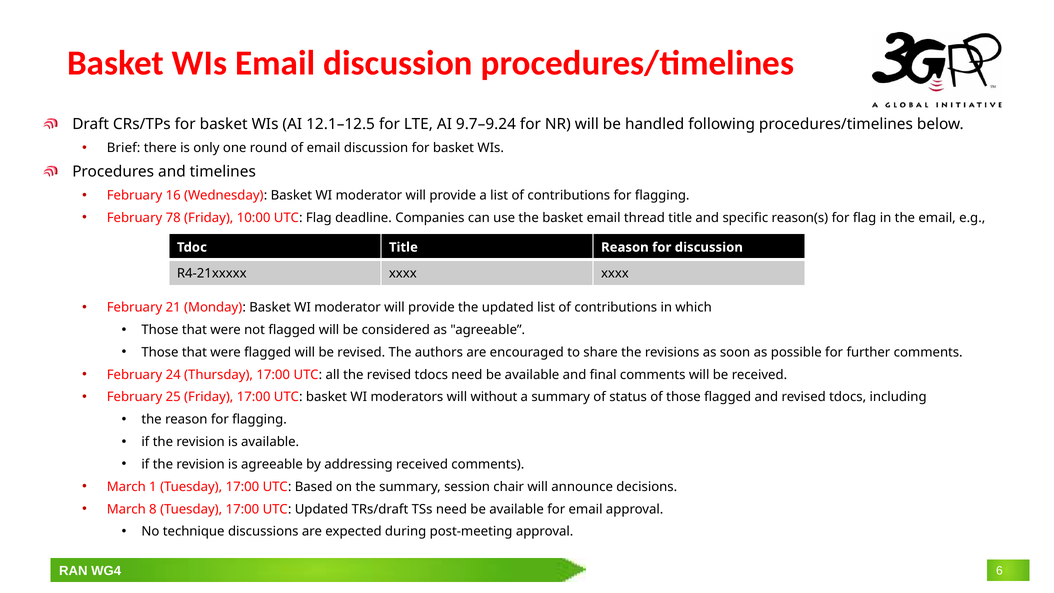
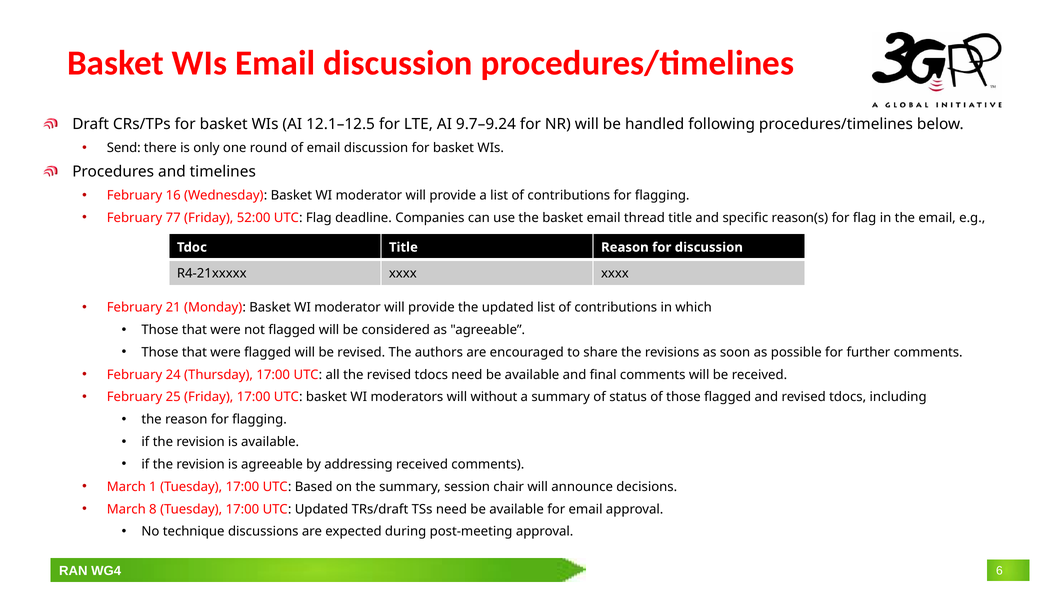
Brief: Brief -> Send
78: 78 -> 77
10:00: 10:00 -> 52:00
